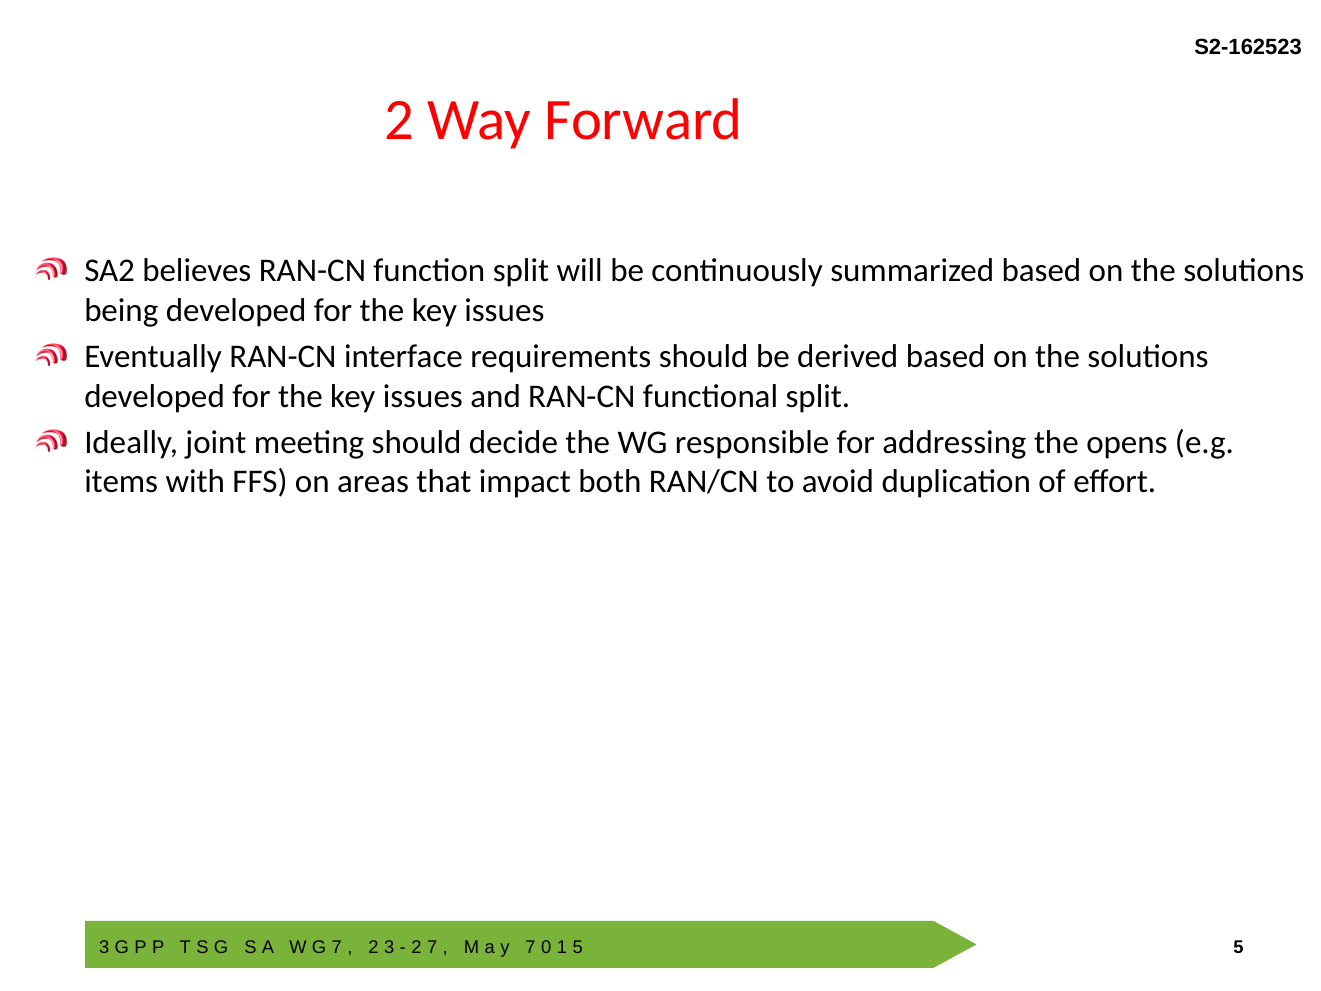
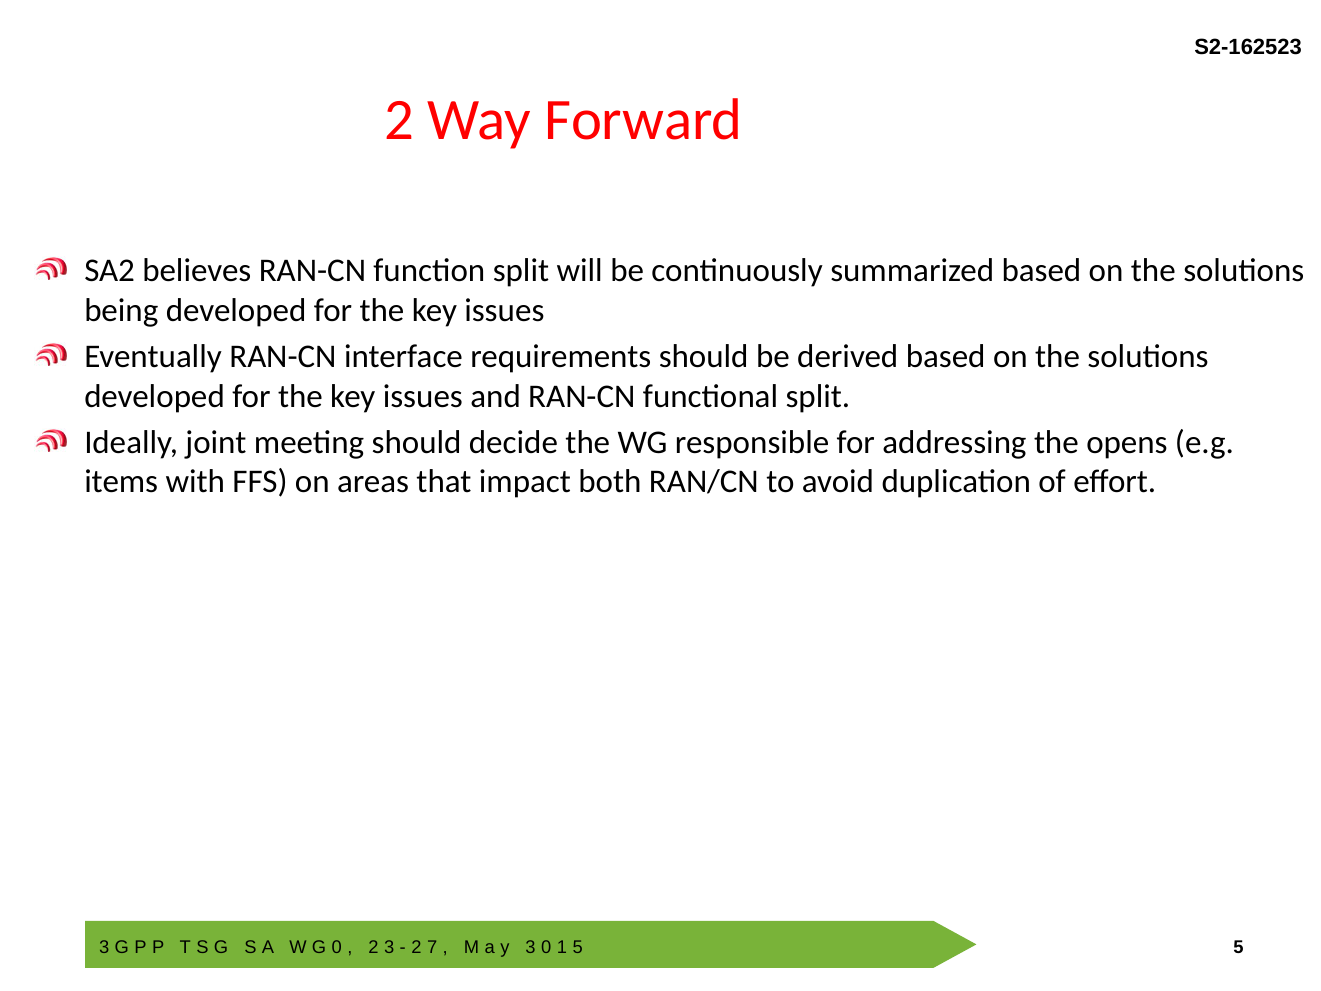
7 at (337, 947): 7 -> 0
7 at (531, 947): 7 -> 3
